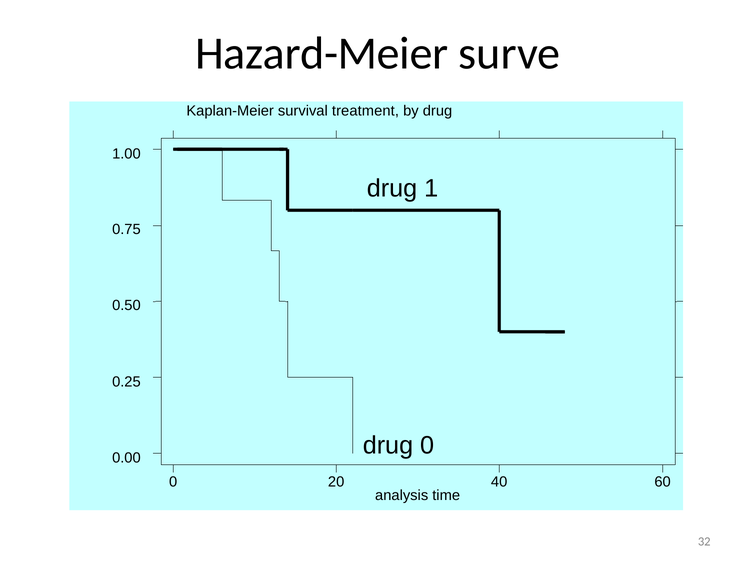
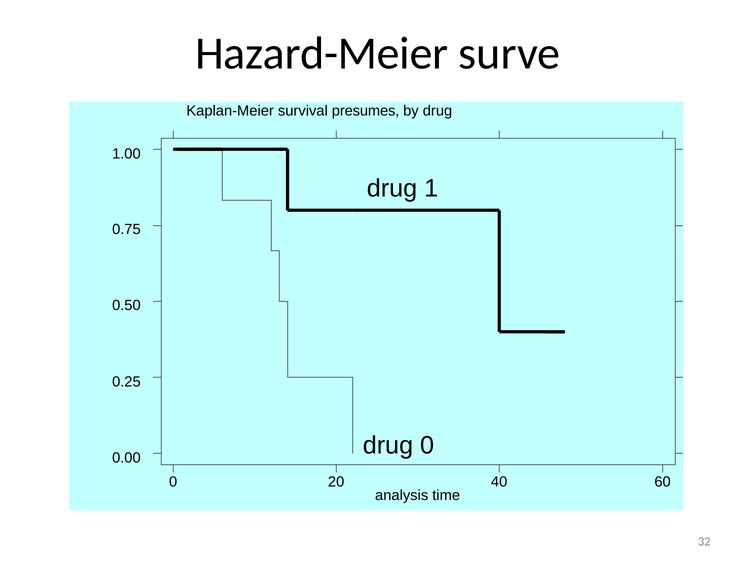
treatment: treatment -> presumes
